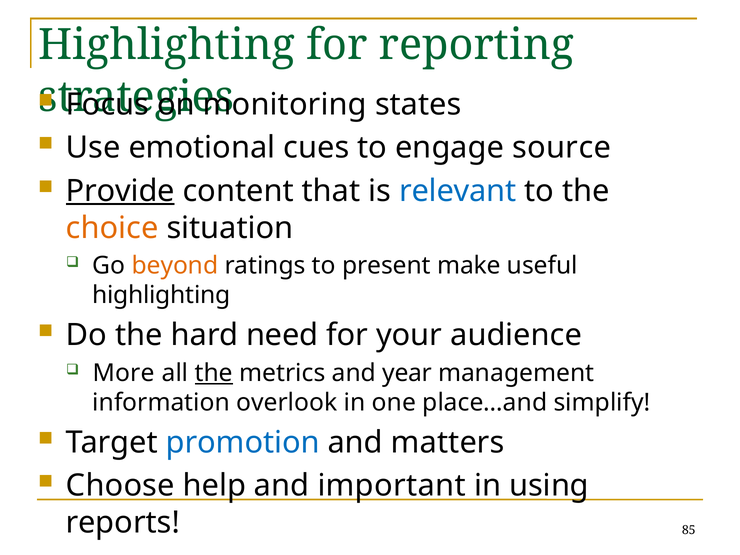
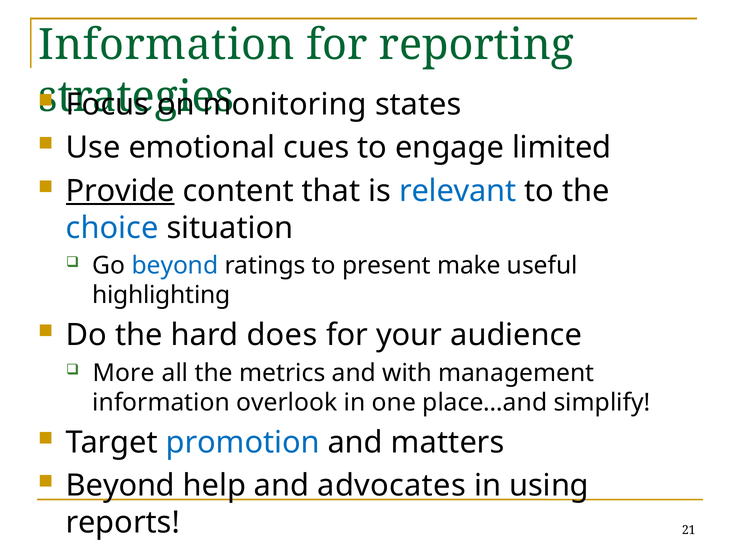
Highlighting at (167, 45): Highlighting -> Information
source: source -> limited
choice colour: orange -> blue
beyond at (175, 266) colour: orange -> blue
need: need -> does
the at (214, 373) underline: present -> none
year: year -> with
Choose at (120, 486): Choose -> Beyond
important: important -> advocates
85: 85 -> 21
